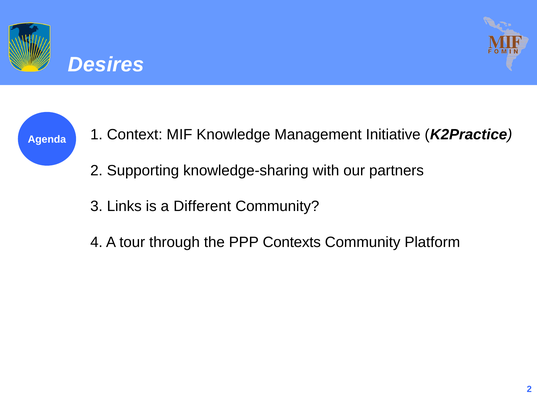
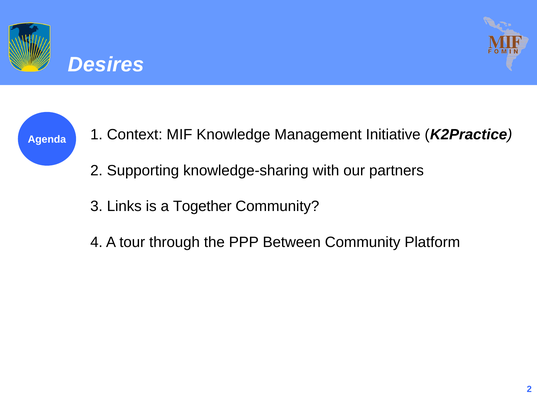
Different: Different -> Together
Contexts: Contexts -> Between
